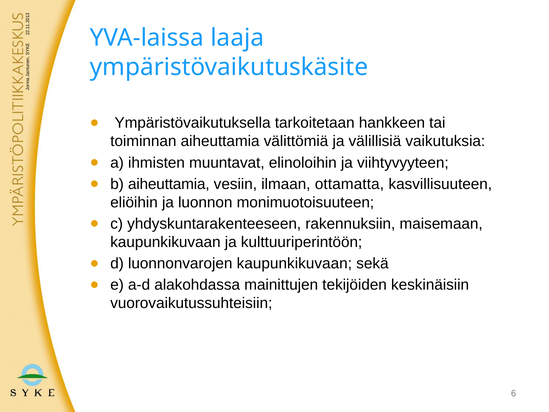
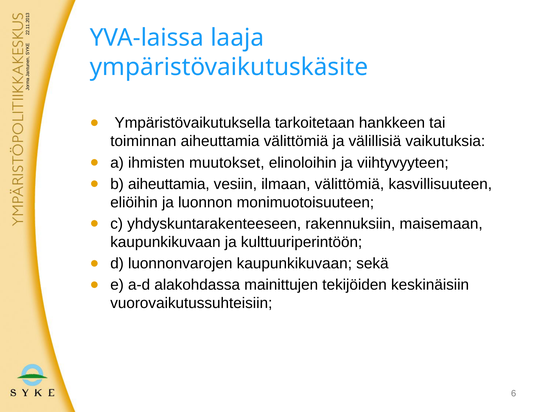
muuntavat: muuntavat -> muutokset
ilmaan ottamatta: ottamatta -> välittömiä
